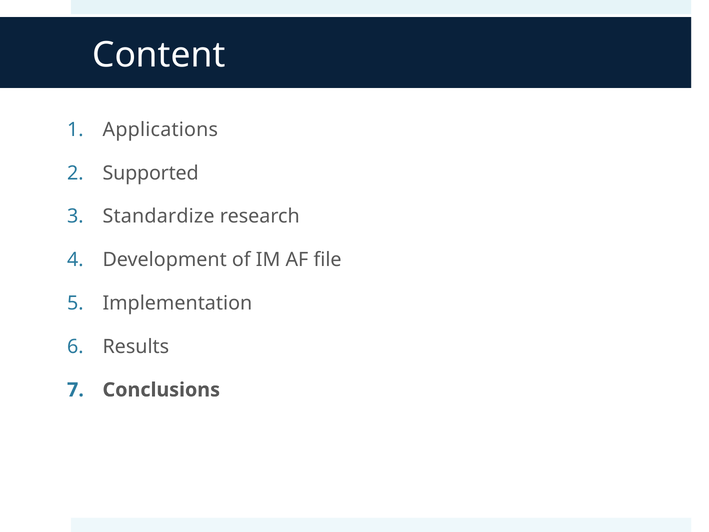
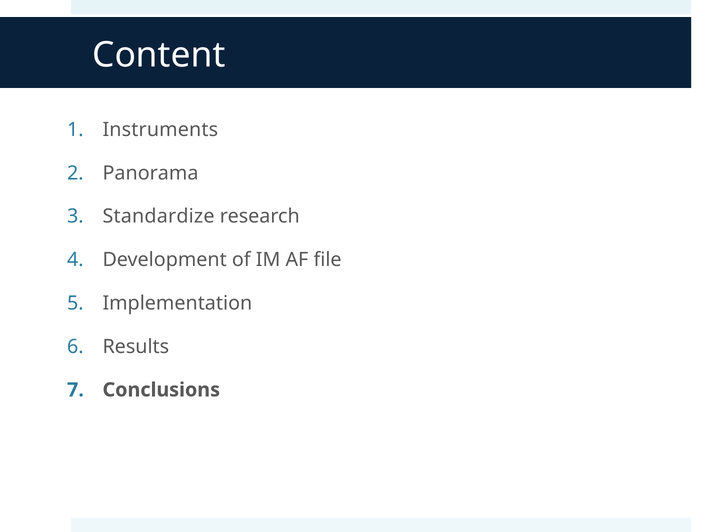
Applications: Applications -> Instruments
Supported: Supported -> Panorama
